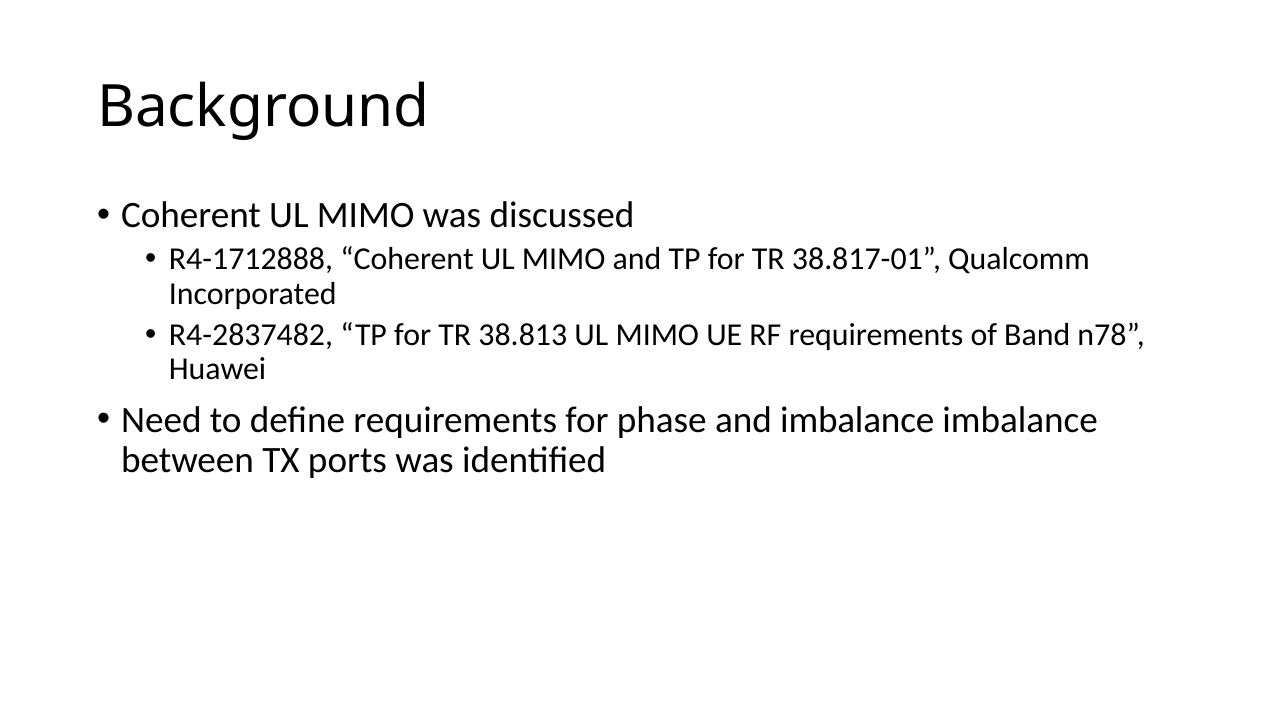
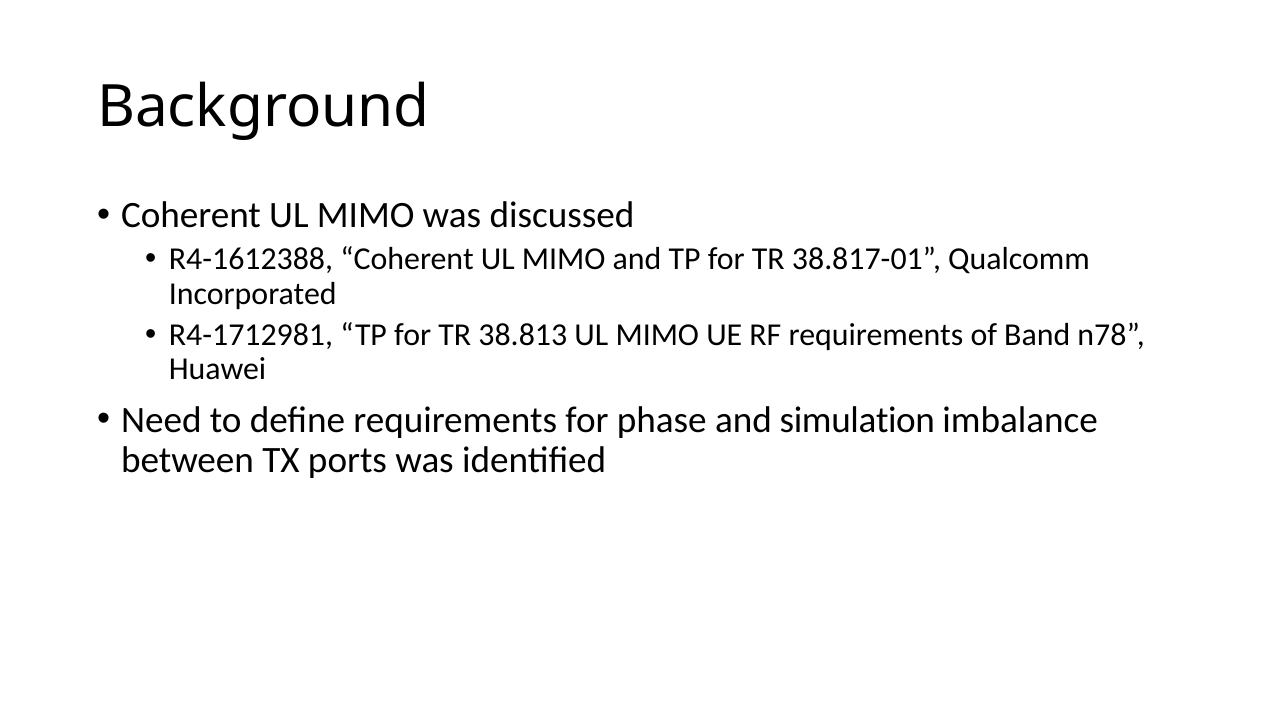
R4-1712888: R4-1712888 -> R4-1612388
R4-2837482: R4-2837482 -> R4-1712981
and imbalance: imbalance -> simulation
